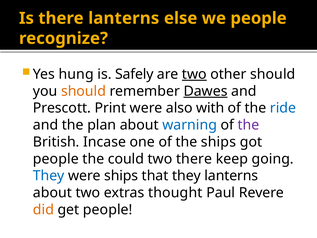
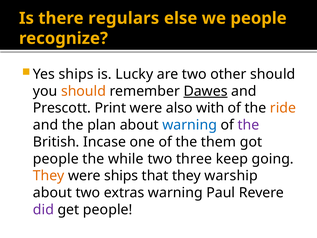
there lanterns: lanterns -> regulars
Yes hung: hung -> ships
Safely: Safely -> Lucky
two at (194, 74) underline: present -> none
ride colour: blue -> orange
the ships: ships -> them
could: could -> while
two there: there -> three
They at (49, 176) colour: blue -> orange
they lanterns: lanterns -> warship
extras thought: thought -> warning
did colour: orange -> purple
